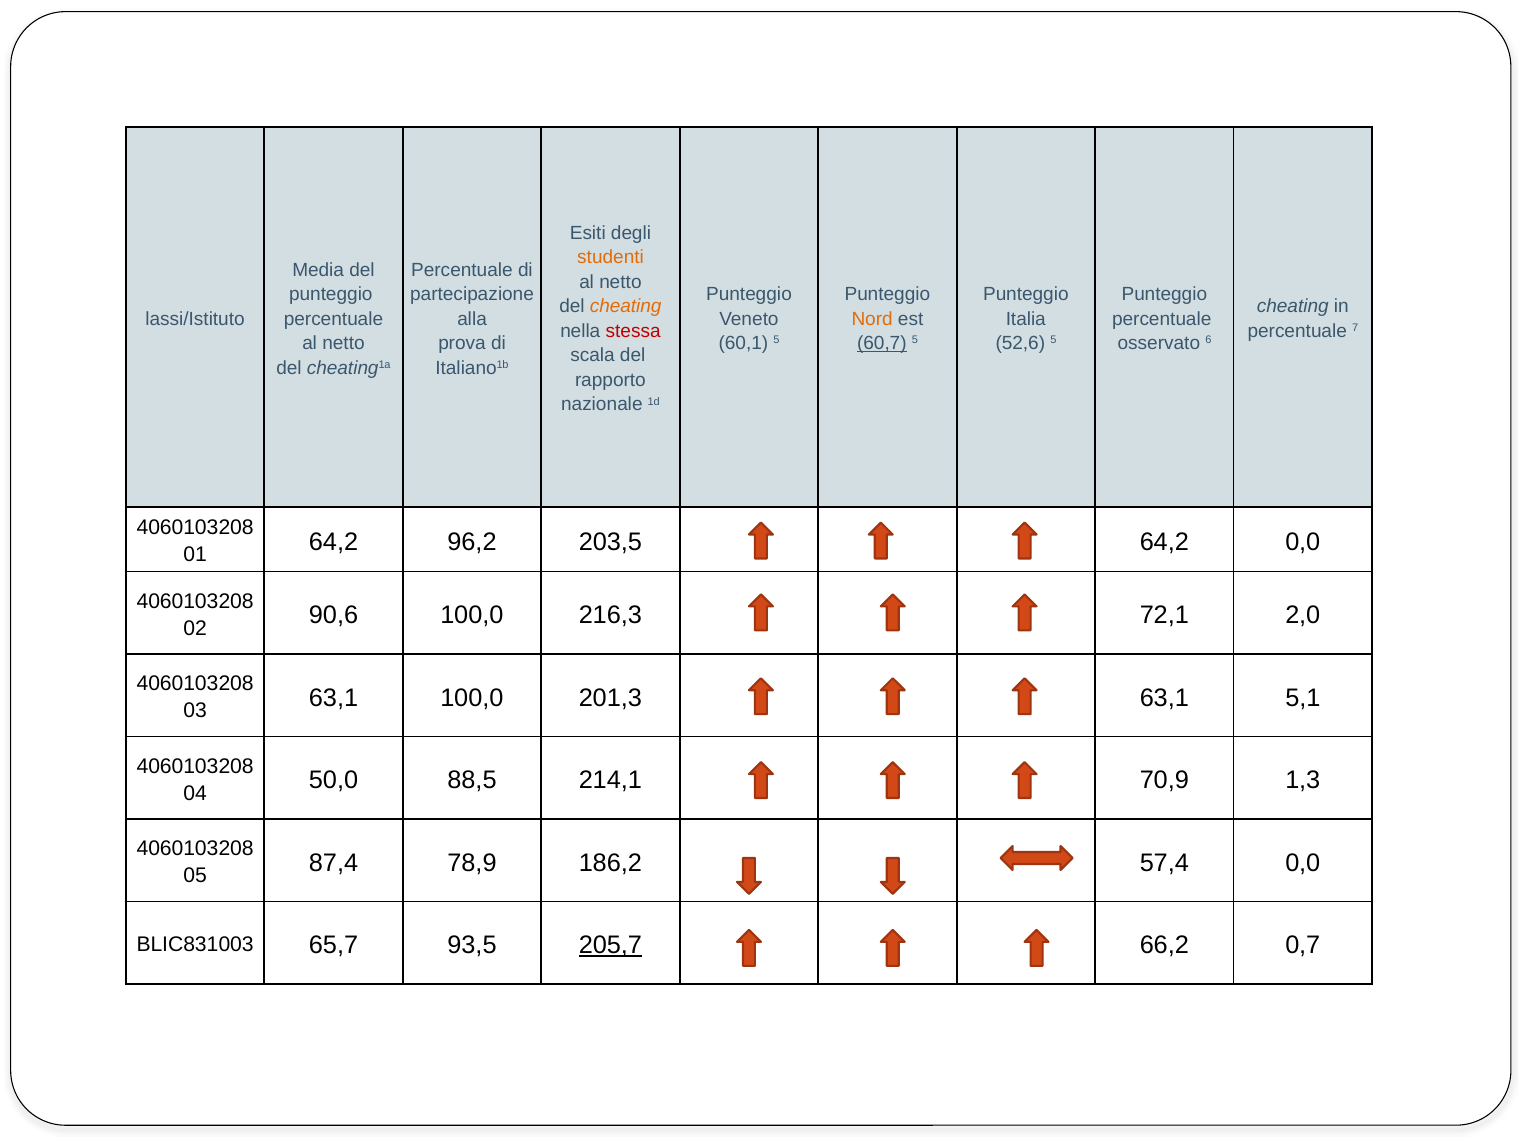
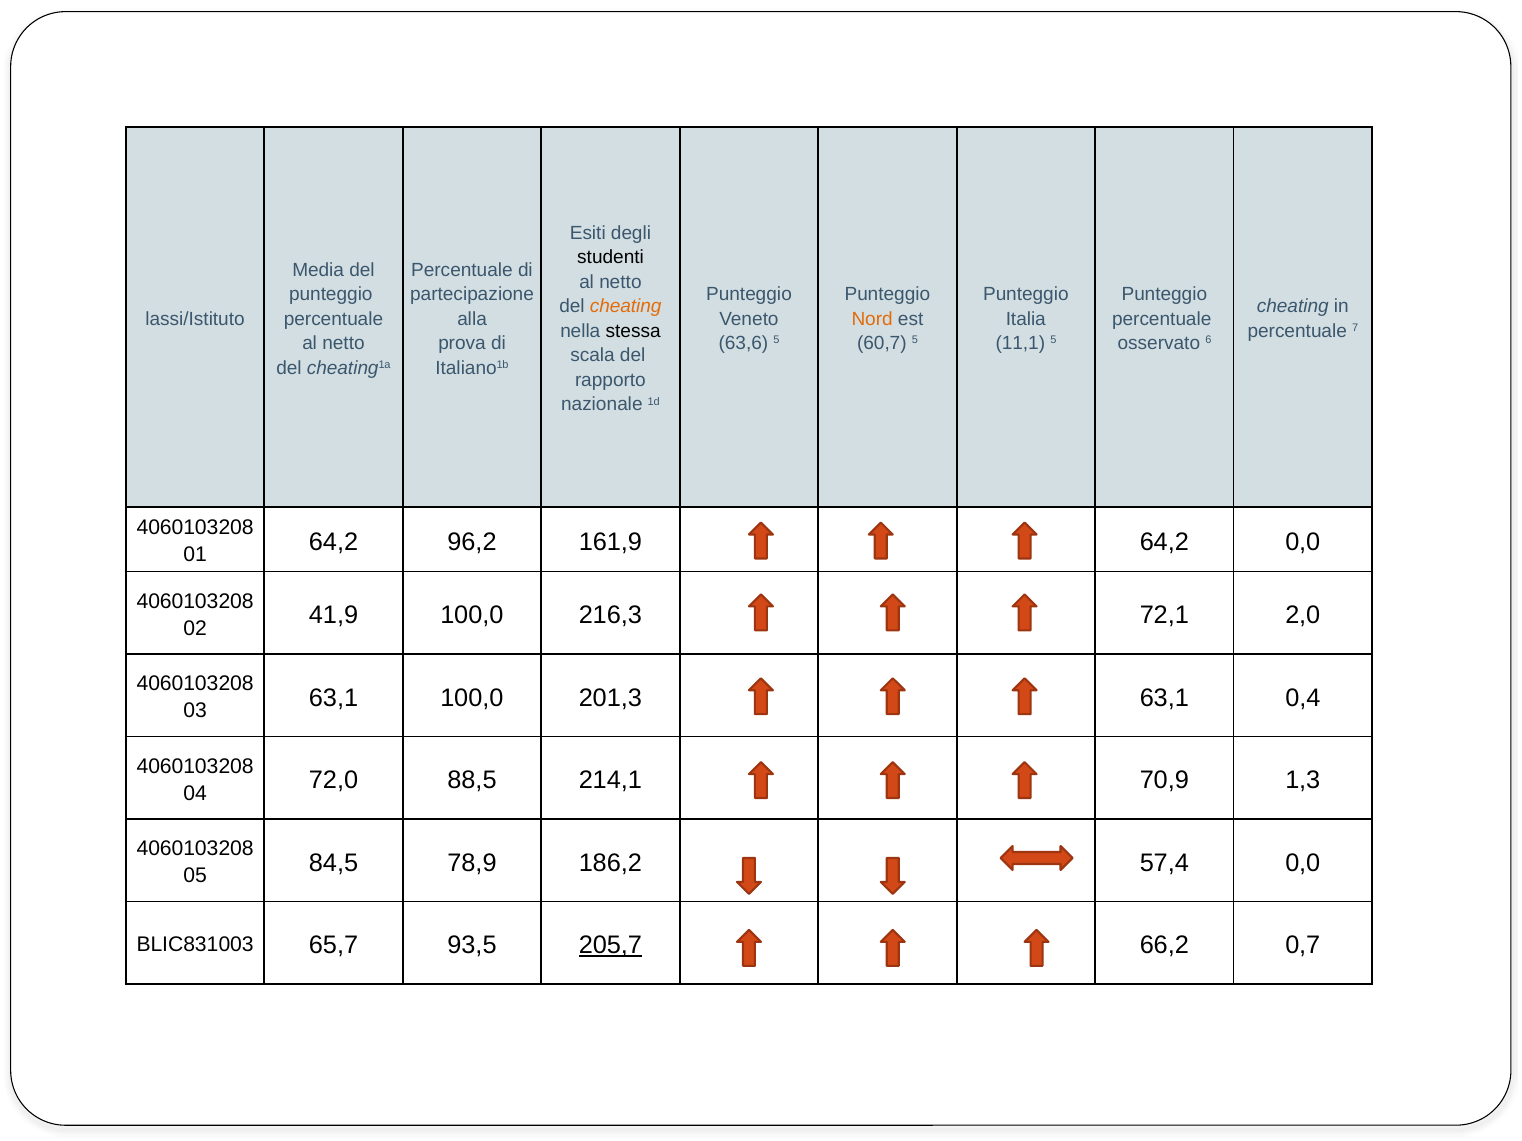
studenti colour: orange -> black
stessa colour: red -> black
60,1: 60,1 -> 63,6
60,7 underline: present -> none
52,6: 52,6 -> 11,1
203,5: 203,5 -> 161,9
90,6: 90,6 -> 41,9
5,1: 5,1 -> 0,4
50,0: 50,0 -> 72,0
87,4: 87,4 -> 84,5
